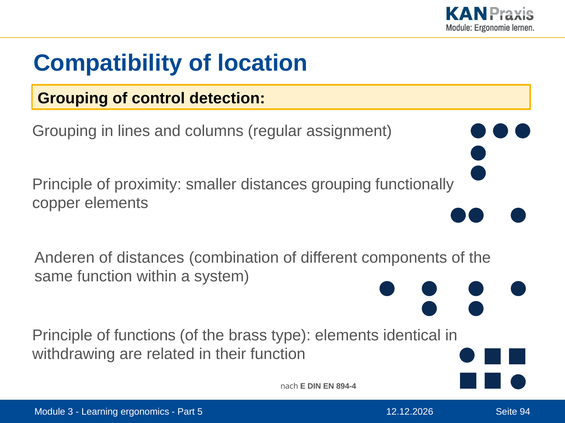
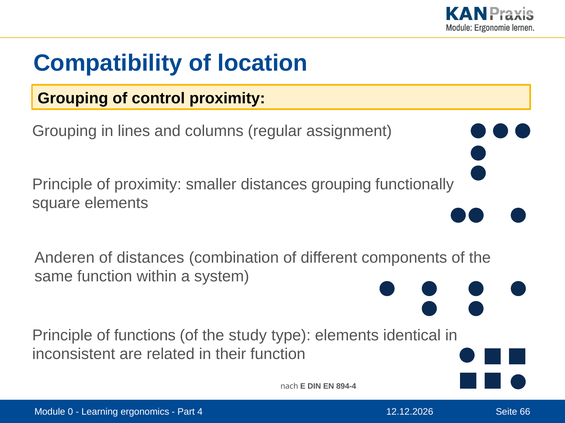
control detection: detection -> proximity
copper: copper -> square
brass: brass -> study
withdrawing: withdrawing -> inconsistent
3: 3 -> 0
5: 5 -> 4
94: 94 -> 66
